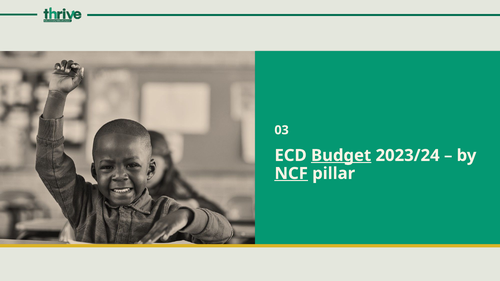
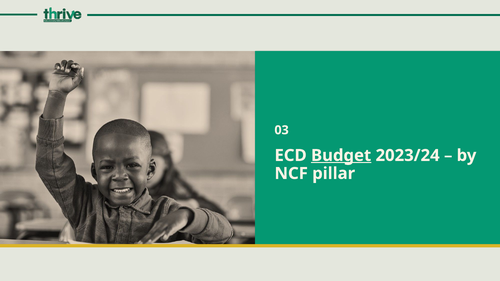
NCF underline: present -> none
